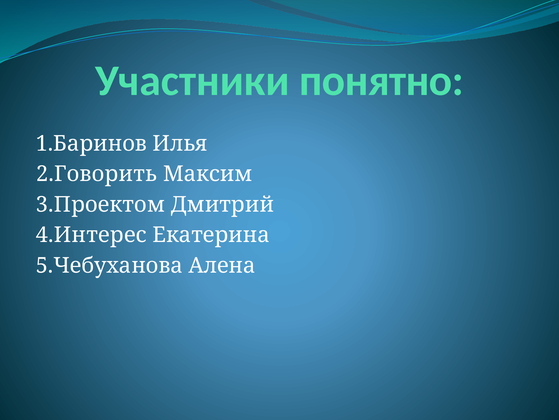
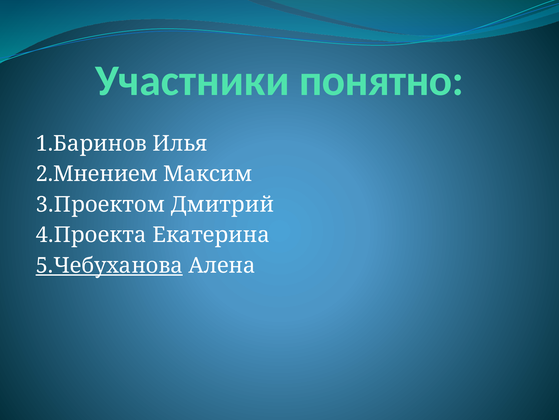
2.Говорить: 2.Говорить -> 2.Мнением
4.Интерес: 4.Интерес -> 4.Проекта
5.Чебуханова underline: none -> present
